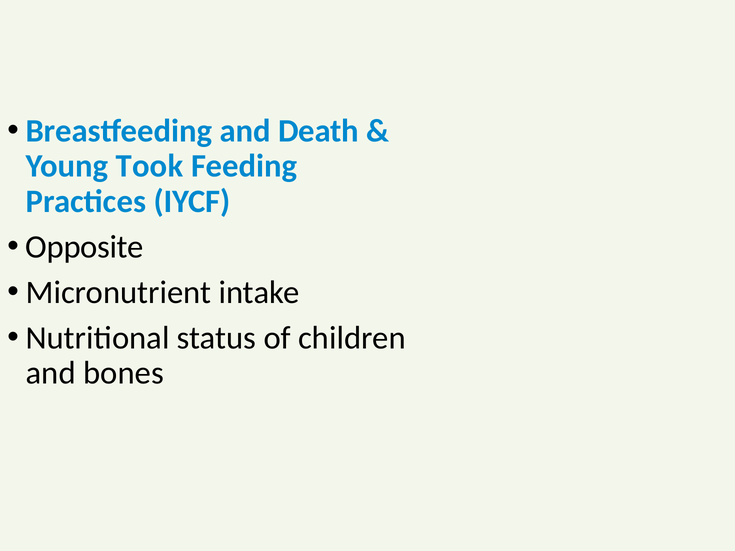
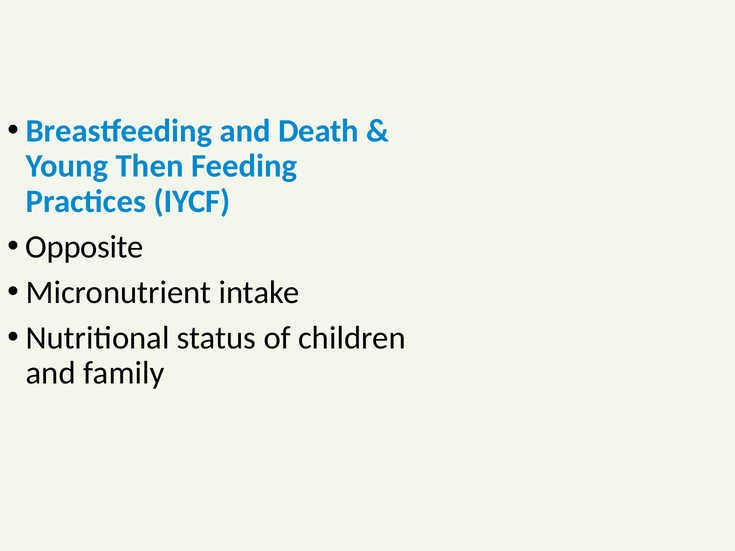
Took: Took -> Then
bones: bones -> family
